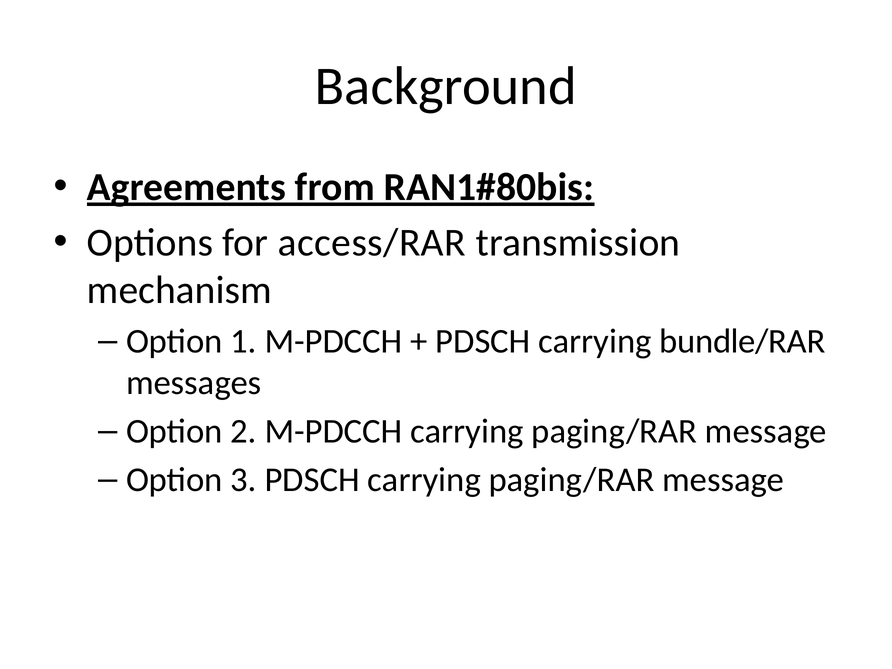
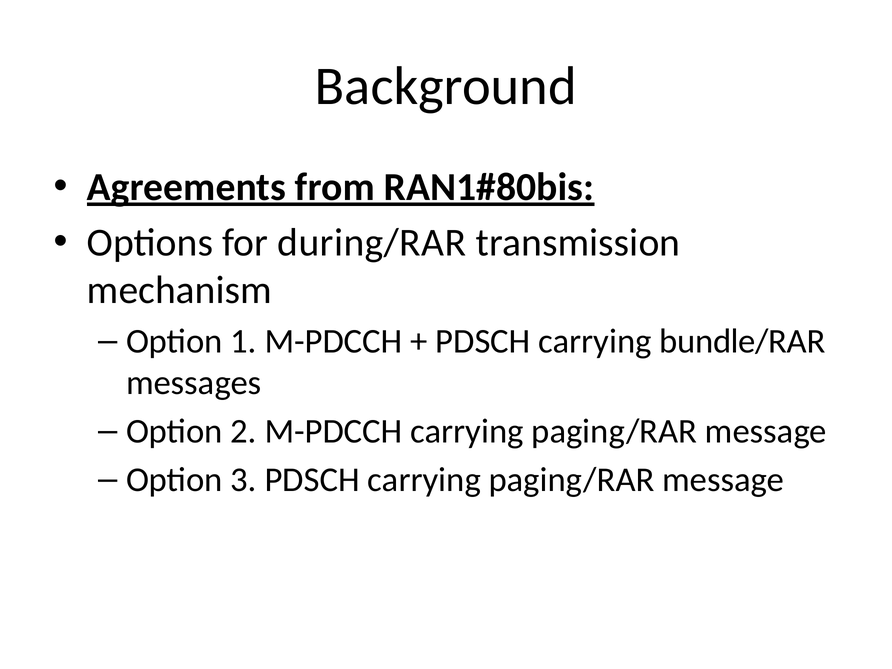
access/RAR: access/RAR -> during/RAR
